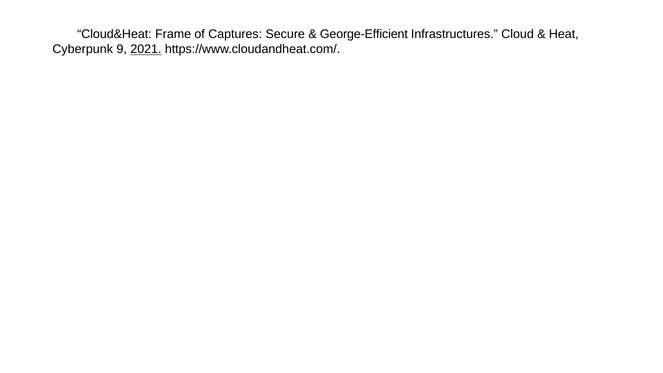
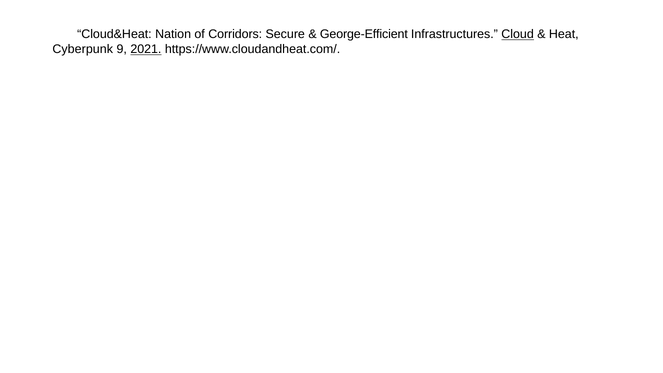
Frame: Frame -> Nation
Captures: Captures -> Corridors
Cloud underline: none -> present
